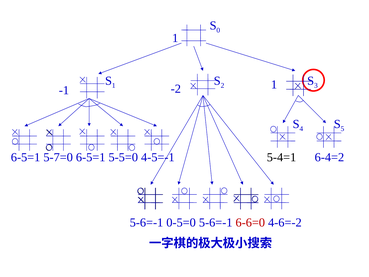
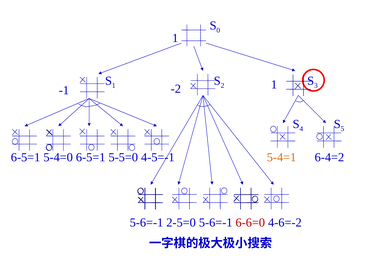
5-7=0: 5-7=0 -> 5-4=0
5-4=1 colour: black -> orange
0-5=0: 0-5=0 -> 2-5=0
